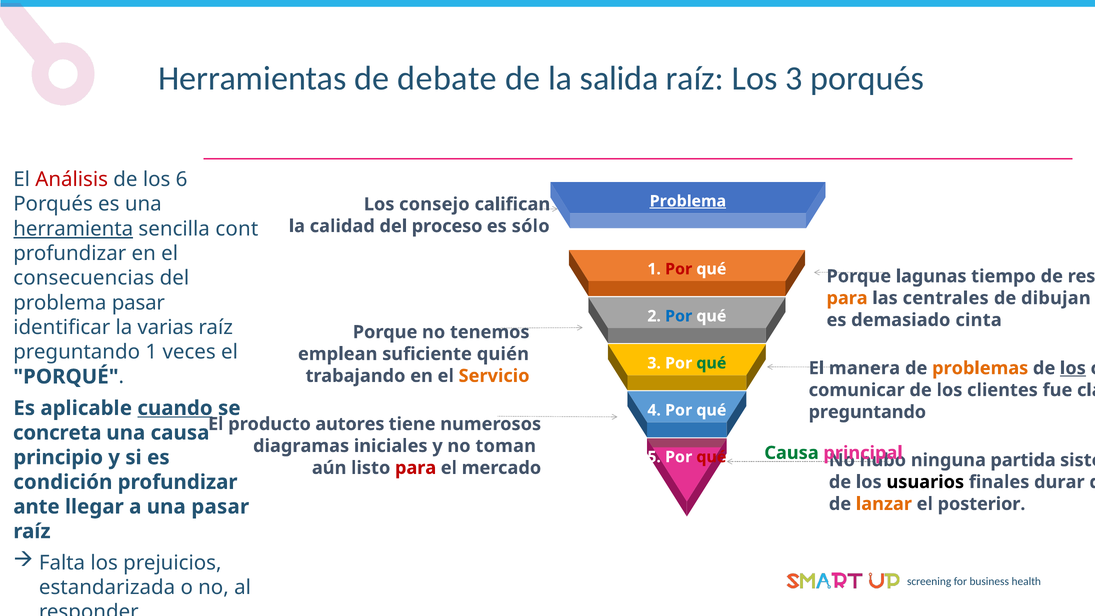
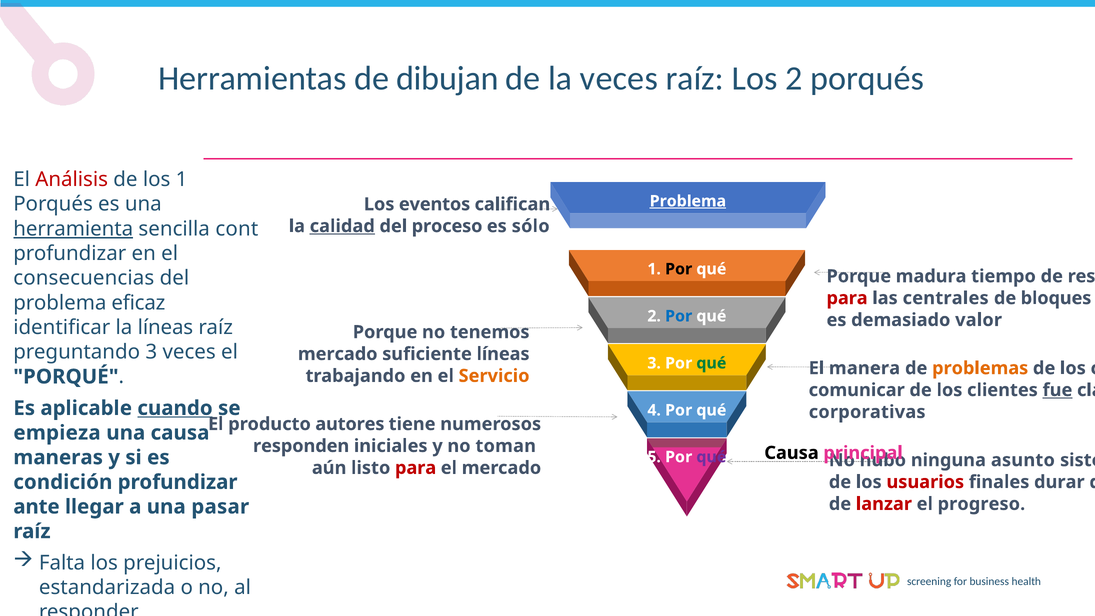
debate: debate -> dibujan
la salida: salida -> veces
Los 3: 3 -> 2
los 6: 6 -> 1
consejo: consejo -> eventos
calidad underline: none -> present
Por at (679, 269) colour: red -> black
lagunas: lagunas -> madura
para at (847, 298) colour: orange -> red
dibujan: dibujan -> bloques
problema pasar: pasar -> eficaz
cinta: cinta -> valor
la varias: varias -> líneas
preguntando 1: 1 -> 3
emplean at (338, 354): emplean -> mercado
suficiente quién: quién -> líneas
los at (1073, 368) underline: present -> none
fue underline: none -> present
preguntando at (867, 412): preguntando -> corporativas
concreta: concreta -> empieza
diagramas: diagramas -> responden
Causa at (791, 453) colour: green -> black
principio: principio -> maneras
qué at (711, 457) colour: red -> purple
partida: partida -> asunto
usuarios colour: black -> red
lanzar colour: orange -> red
posterior: posterior -> progreso
